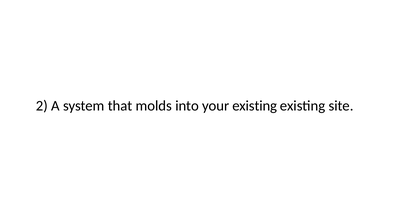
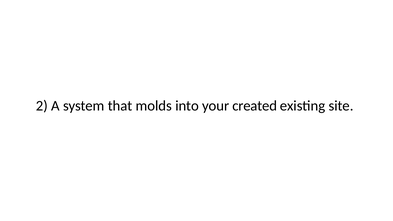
your existing: existing -> created
